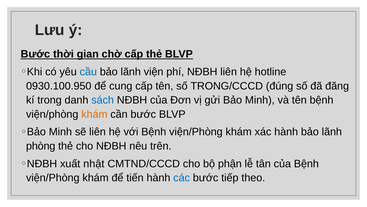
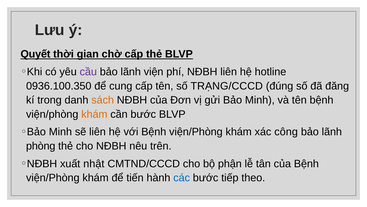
Bước at (35, 54): Bước -> Quyết
cầu colour: blue -> purple
0930.100.950: 0930.100.950 -> 0936.100.350
TRONG/CCCD: TRONG/CCCD -> TRẠNG/CCCD
sách colour: blue -> orange
xác hành: hành -> công
